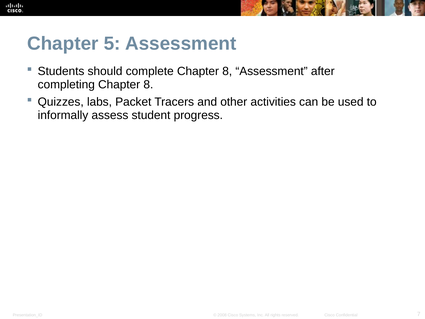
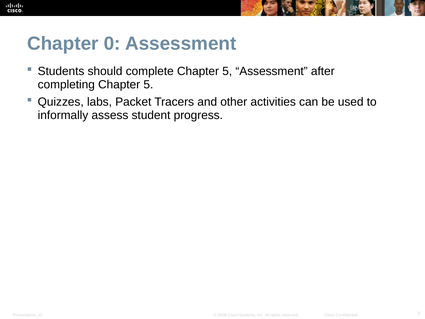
5: 5 -> 0
complete Chapter 8: 8 -> 5
completing Chapter 8: 8 -> 5
